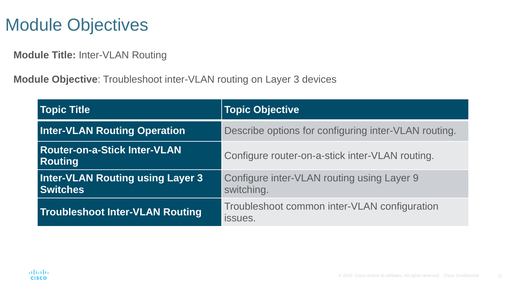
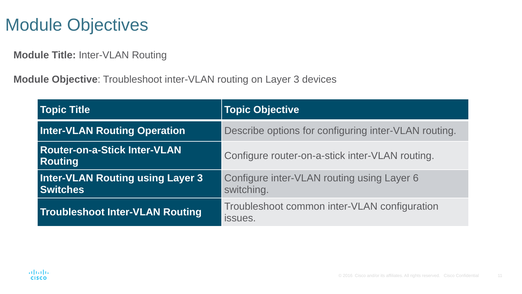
9: 9 -> 6
